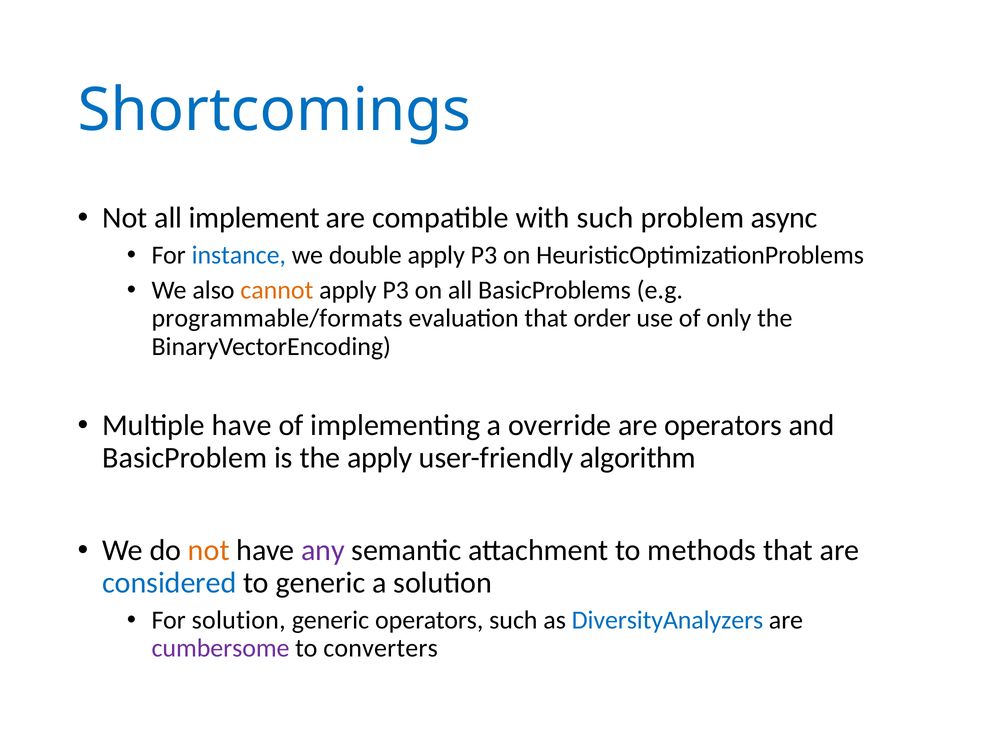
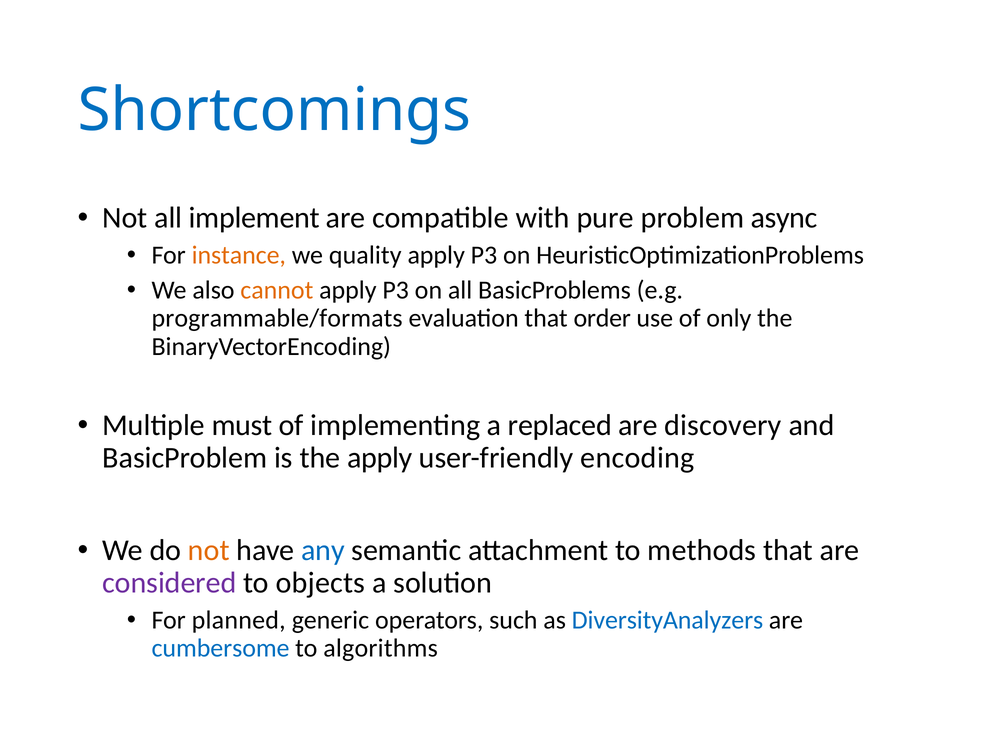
with such: such -> pure
instance colour: blue -> orange
double: double -> quality
Multiple have: have -> must
override: override -> replaced
are operators: operators -> discovery
algorithm: algorithm -> encoding
any colour: purple -> blue
considered colour: blue -> purple
to generic: generic -> objects
For solution: solution -> planned
cumbersome colour: purple -> blue
converters: converters -> algorithms
